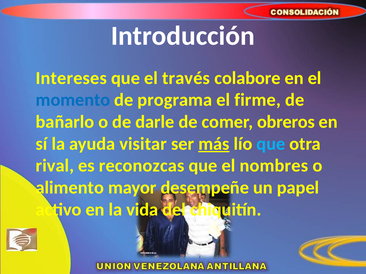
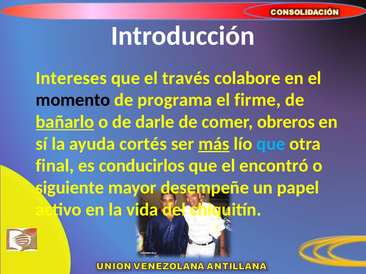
momento colour: blue -> black
bañarlo underline: none -> present
visitar: visitar -> cortés
rival: rival -> final
reconozcas: reconozcas -> conducirlos
nombres: nombres -> encontró
alimento: alimento -> siguiente
